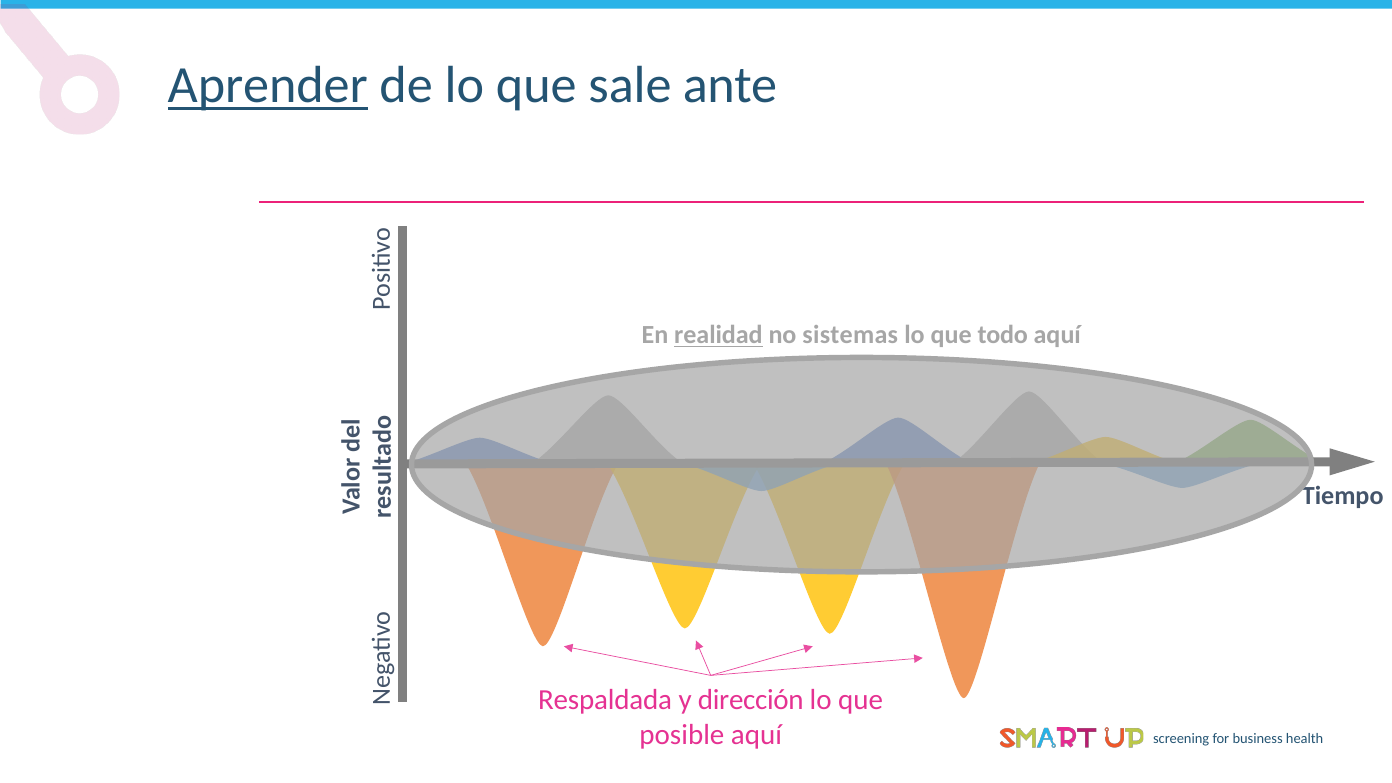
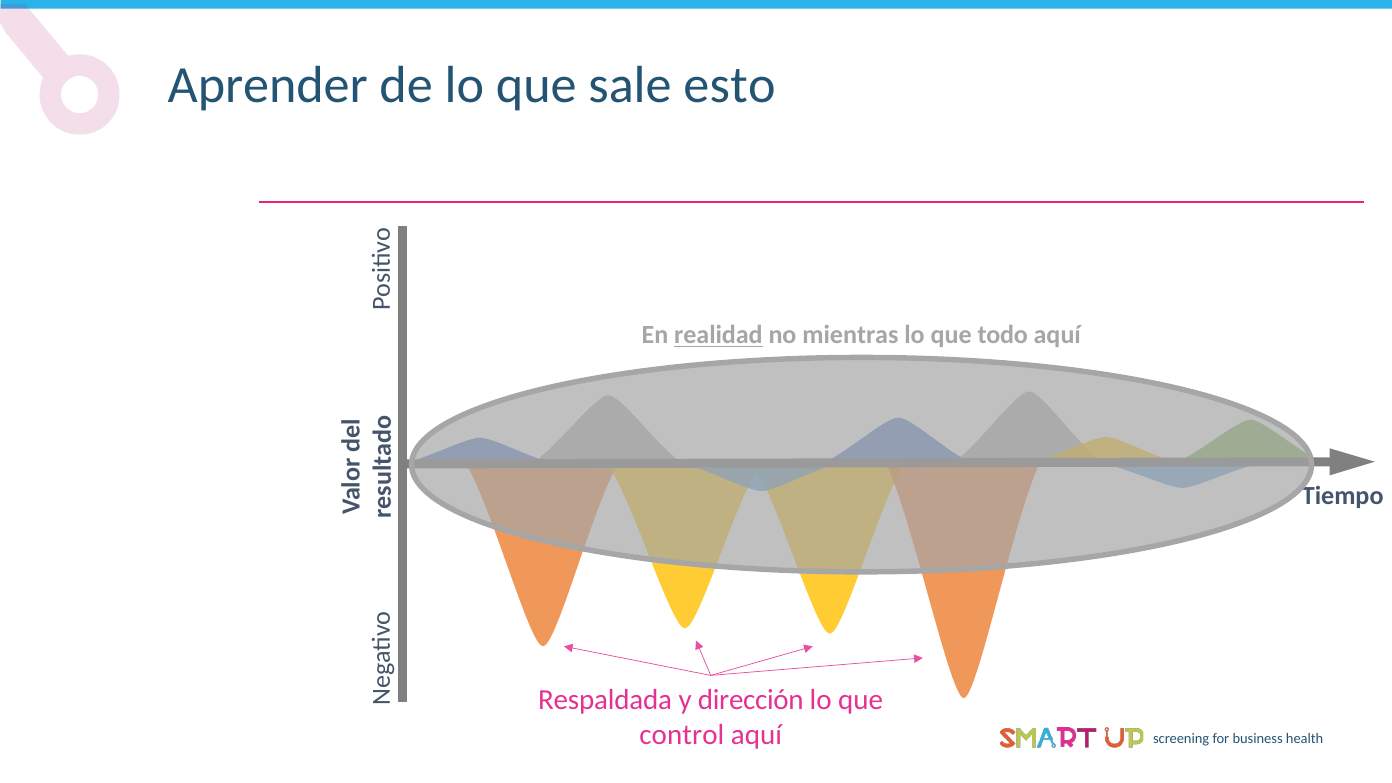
Aprender underline: present -> none
ante: ante -> esto
sistemas: sistemas -> mientras
posible: posible -> control
